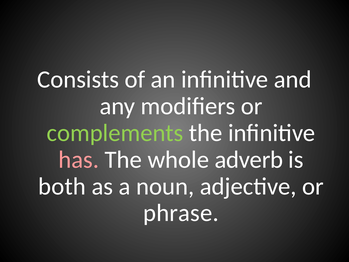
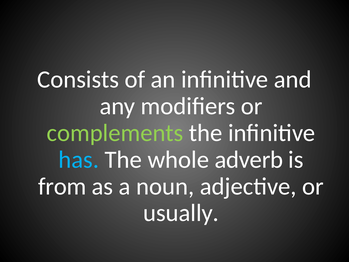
has colour: pink -> light blue
both: both -> from
phrase: phrase -> usually
